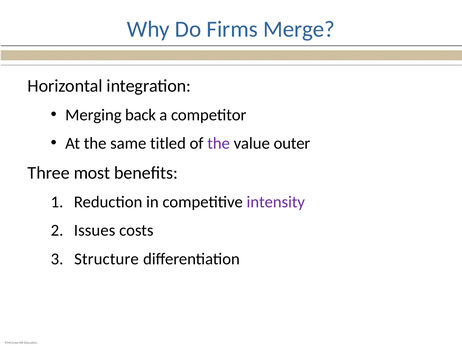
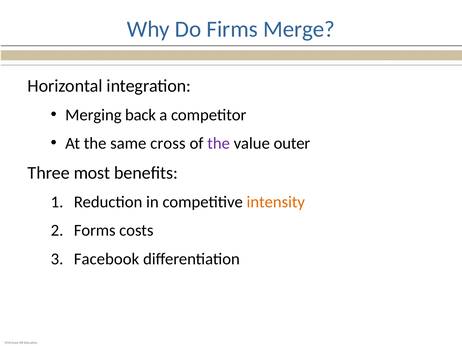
titled: titled -> cross
intensity colour: purple -> orange
Issues: Issues -> Forms
Structure: Structure -> Facebook
